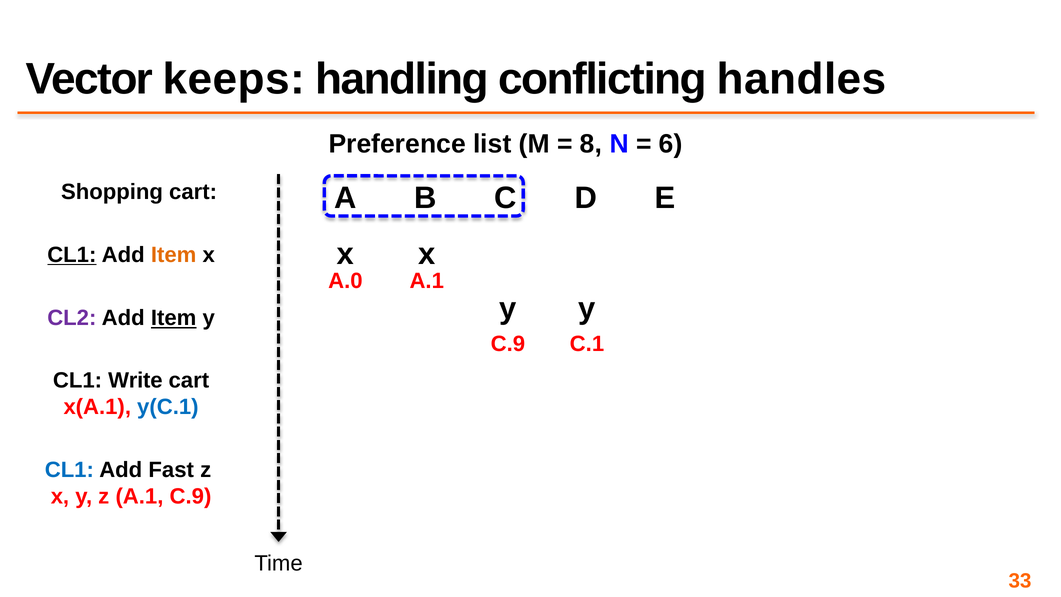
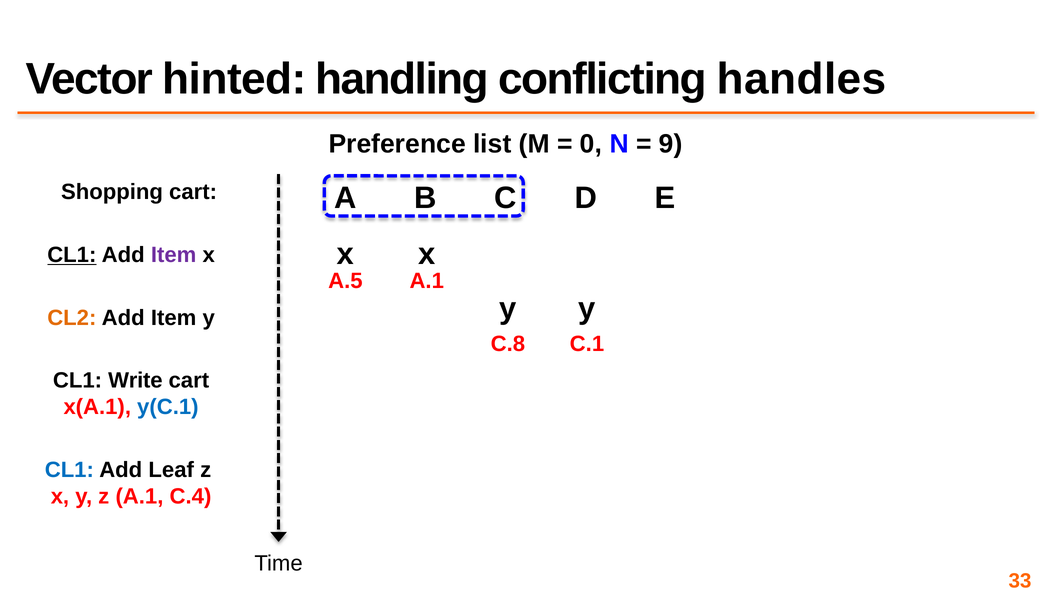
keeps: keeps -> hinted
8: 8 -> 0
6: 6 -> 9
Item at (174, 255) colour: orange -> purple
A.0: A.0 -> A.5
CL2 colour: purple -> orange
Item at (174, 318) underline: present -> none
C.9 at (508, 344): C.9 -> C.8
Fast: Fast -> Leaf
z A.1 C.9: C.9 -> C.4
